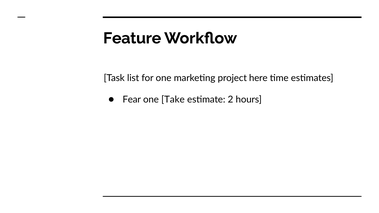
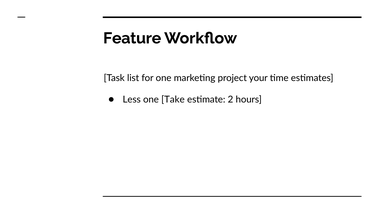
here: here -> your
Fear: Fear -> Less
